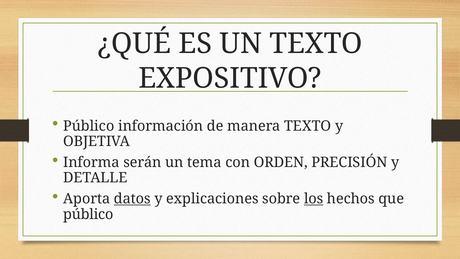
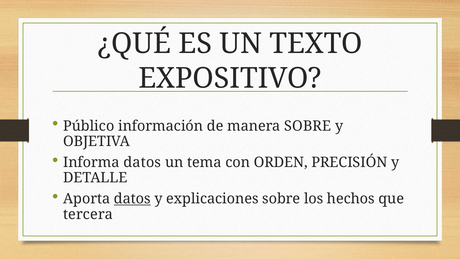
manera TEXTO: TEXTO -> SOBRE
Informa serán: serán -> datos
los underline: present -> none
público at (88, 214): público -> tercera
